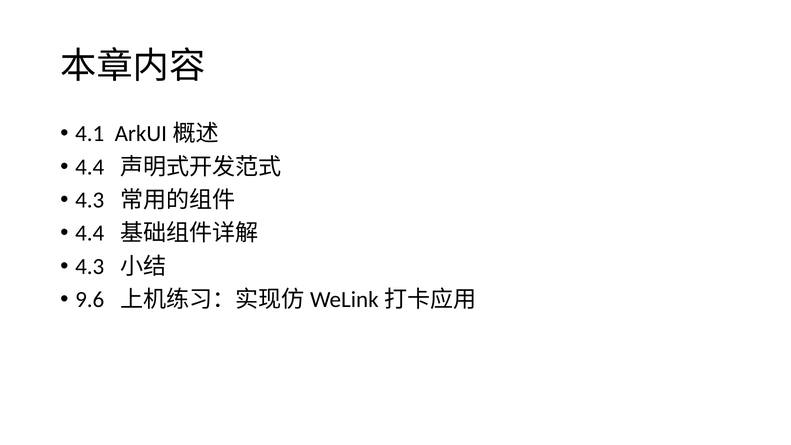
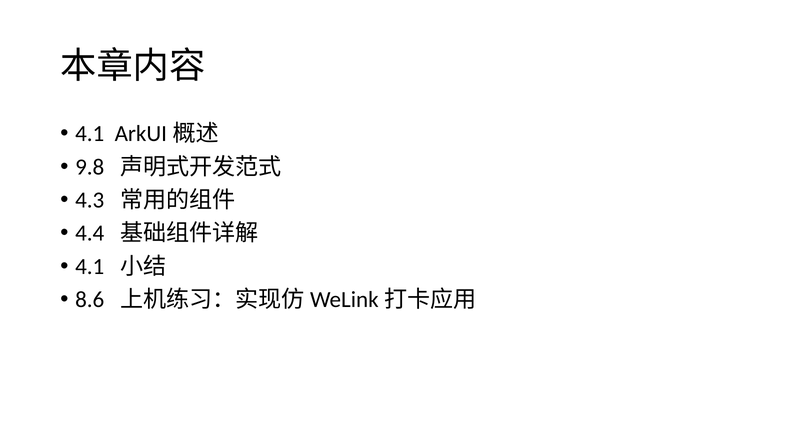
4.4 at (90, 167): 4.4 -> 9.8
4.3 at (90, 266): 4.3 -> 4.1
9.6: 9.6 -> 8.6
